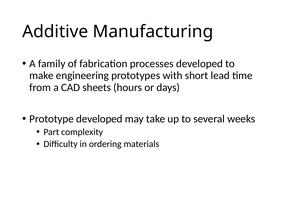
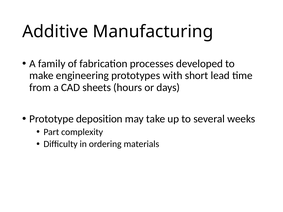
Prototype developed: developed -> deposition
